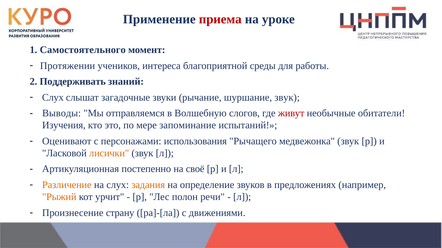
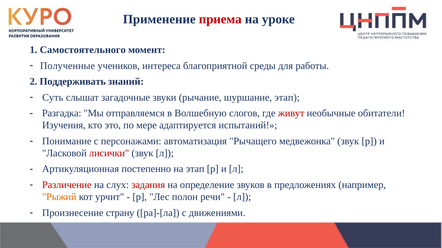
Протяжении: Протяжении -> Полученные
Слух at (53, 98): Слух -> Суть
шуршание звук: звук -> этап
Выводы: Выводы -> Разгадка
запоминание: запоминание -> адаптируется
Оценивают: Оценивают -> Понимание
использования: использования -> автоматизация
лисички colour: orange -> red
на своё: своё -> этап
Различение colour: orange -> red
задания colour: orange -> red
